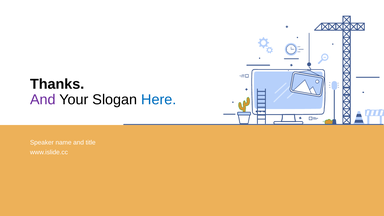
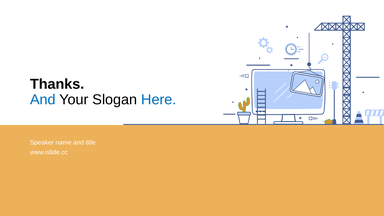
And at (43, 100) colour: purple -> blue
